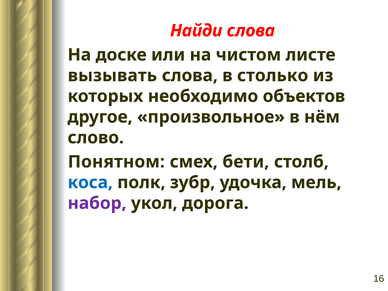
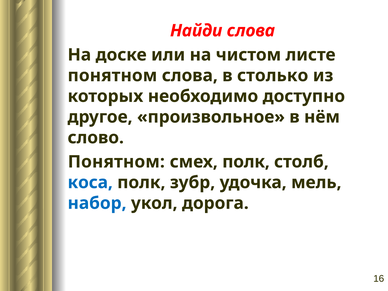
вызывать at (112, 76): вызывать -> понятном
объектов: объектов -> доступно
смех бети: бети -> полк
набор colour: purple -> blue
